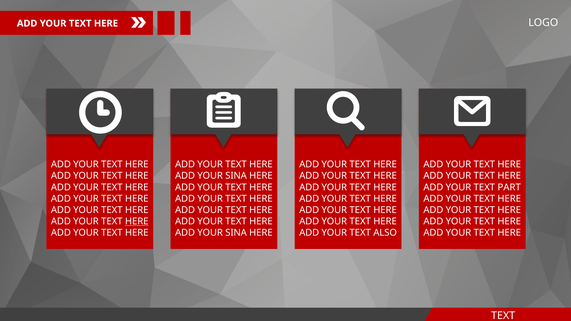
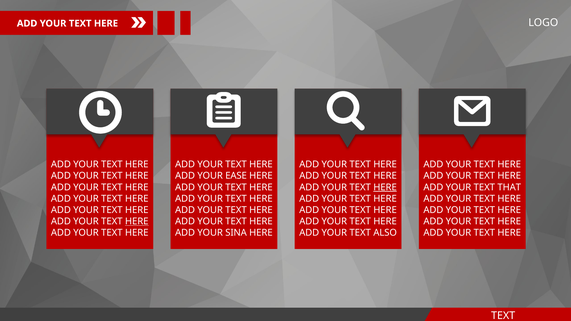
SINA at (236, 176): SINA -> EASE
HERE at (385, 187) underline: none -> present
PART: PART -> THAT
